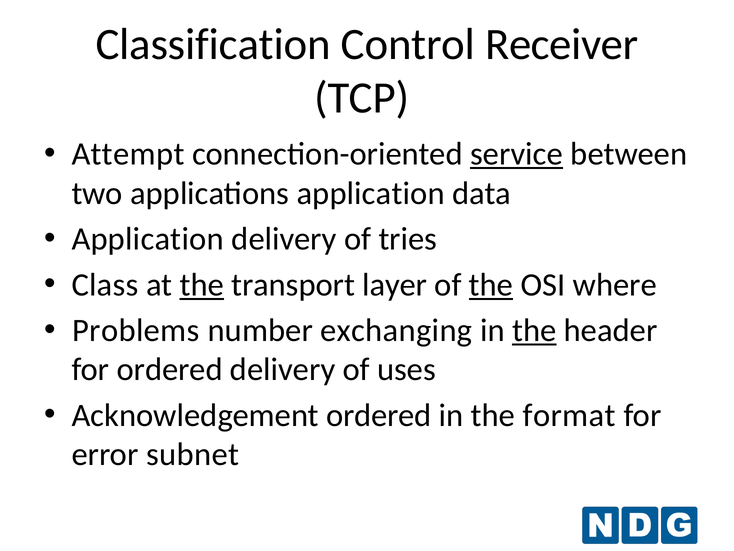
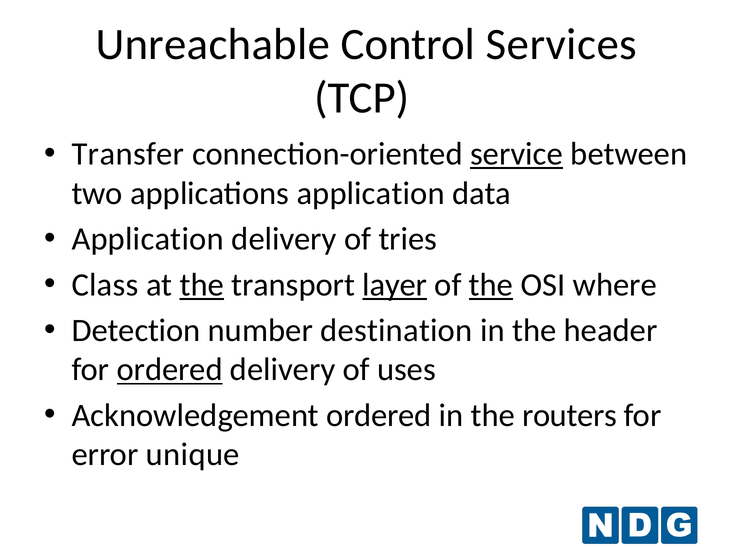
Classification: Classification -> Unreachable
Receiver: Receiver -> Services
Attempt: Attempt -> Transfer
layer underline: none -> present
Problems: Problems -> Detection
exchanging: exchanging -> destination
the at (534, 330) underline: present -> none
ordered at (170, 369) underline: none -> present
format: format -> routers
subnet: subnet -> unique
